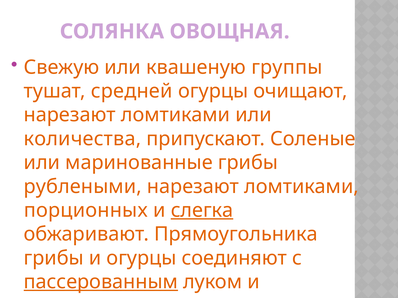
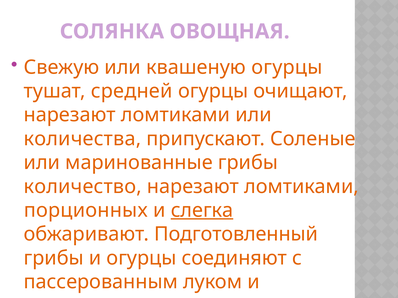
квашеную группы: группы -> огурцы
рублеными: рублеными -> количество
Прямоугольника: Прямоугольника -> Подготовленный
пассерованным underline: present -> none
